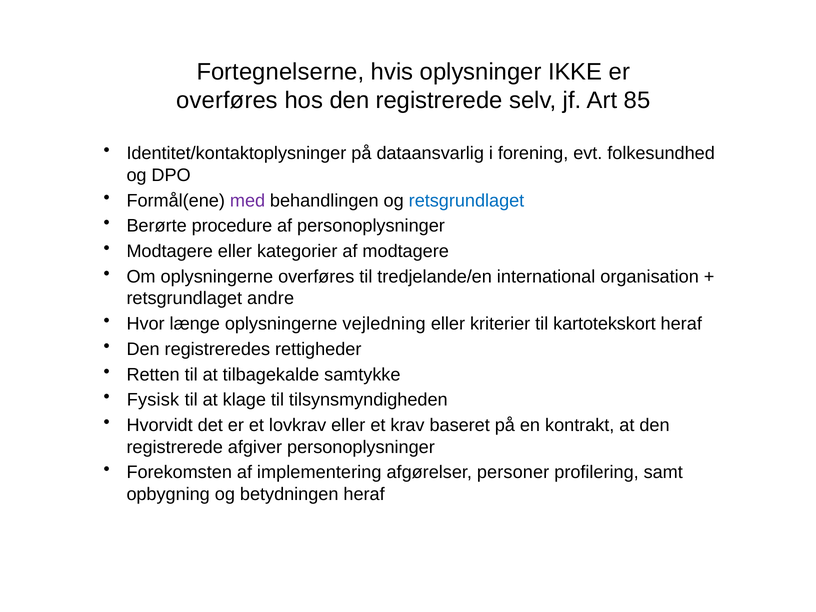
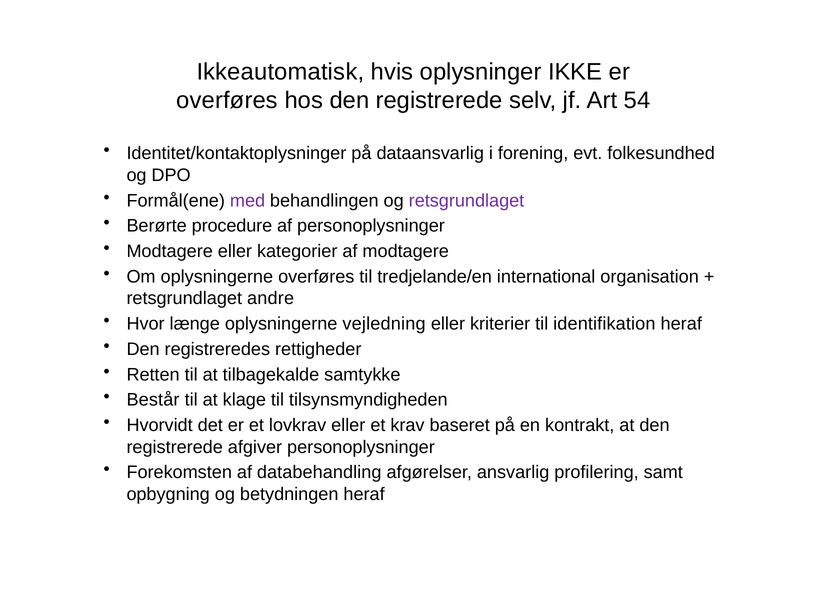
Fortegnelserne: Fortegnelserne -> Ikkeautomatisk
85: 85 -> 54
retsgrundlaget at (466, 201) colour: blue -> purple
kartotekskort: kartotekskort -> identifikation
Fysisk: Fysisk -> Består
implementering: implementering -> databehandling
personer: personer -> ansvarlig
